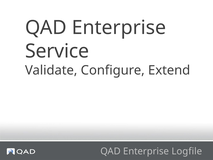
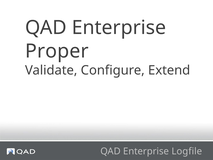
Service: Service -> Proper
